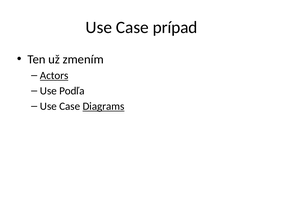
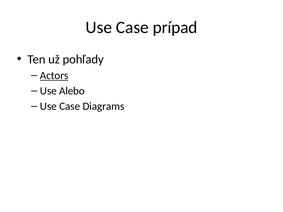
zmením: zmením -> pohľady
Podľa: Podľa -> Alebo
Diagrams underline: present -> none
